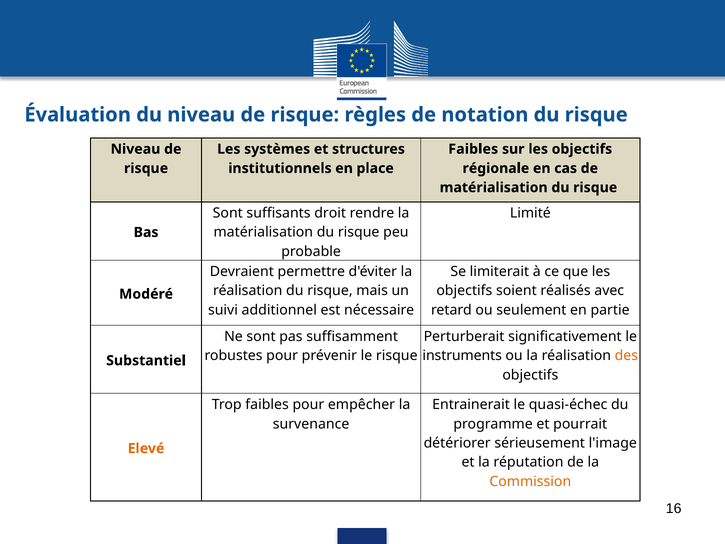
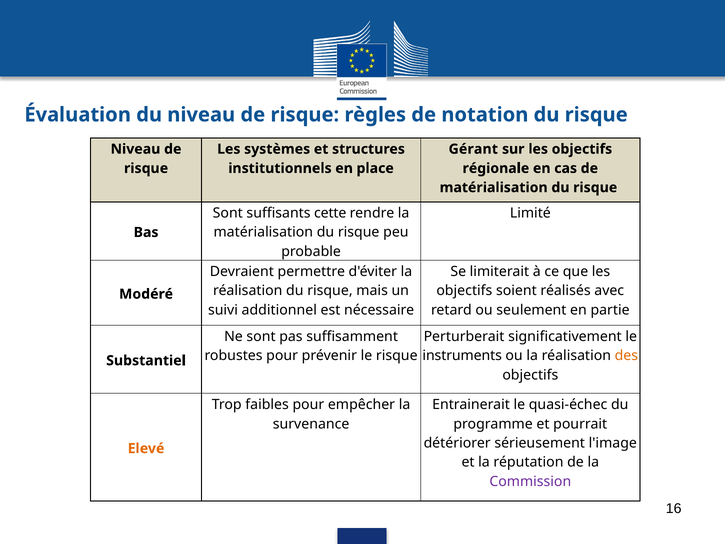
Faibles at (473, 149): Faibles -> Gérant
droit: droit -> cette
Commission colour: orange -> purple
